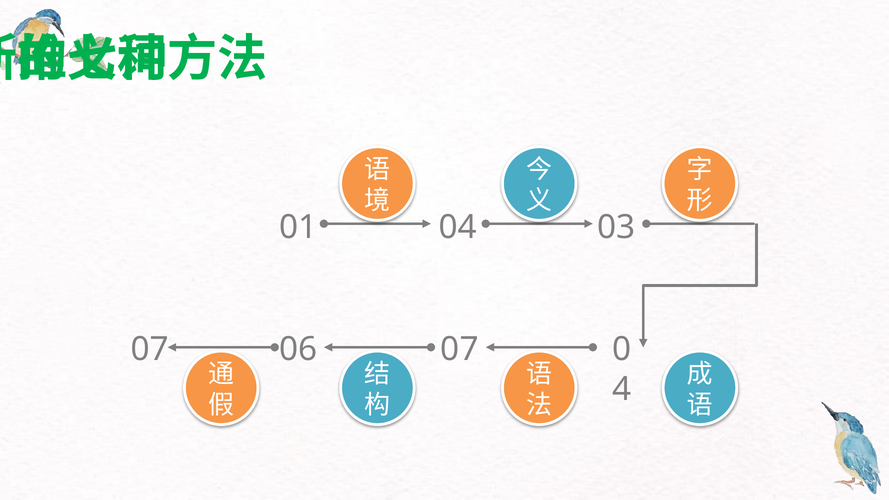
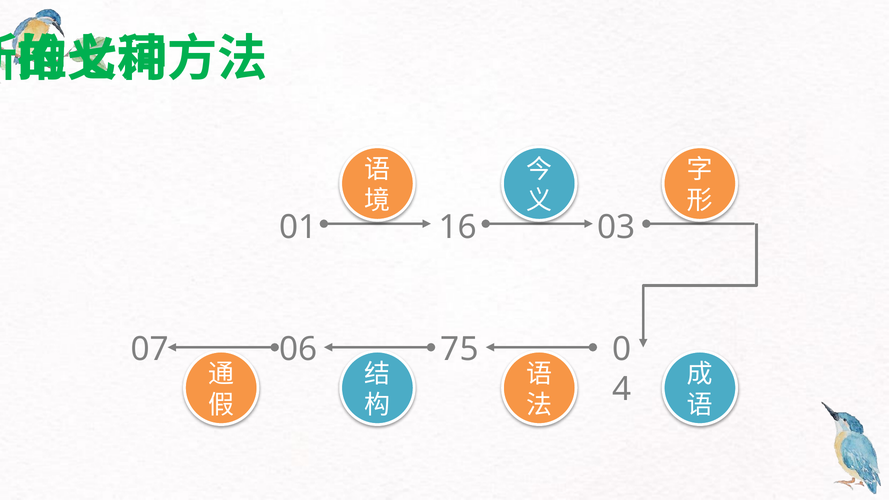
04: 04 -> 16
07 07: 07 -> 75
